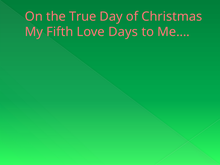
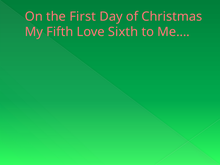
True: True -> First
Days: Days -> Sixth
